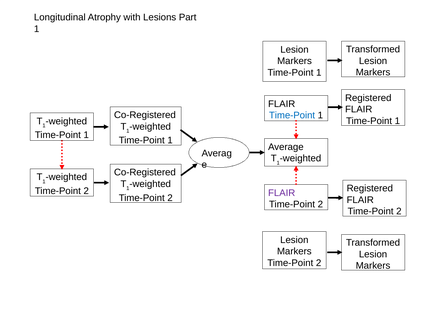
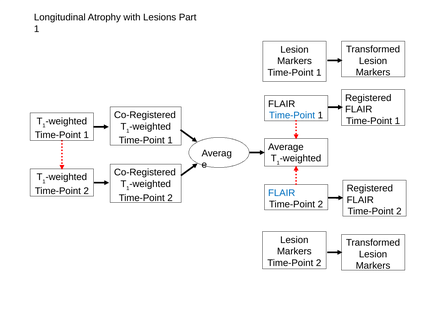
FLAIR at (282, 193) colour: purple -> blue
